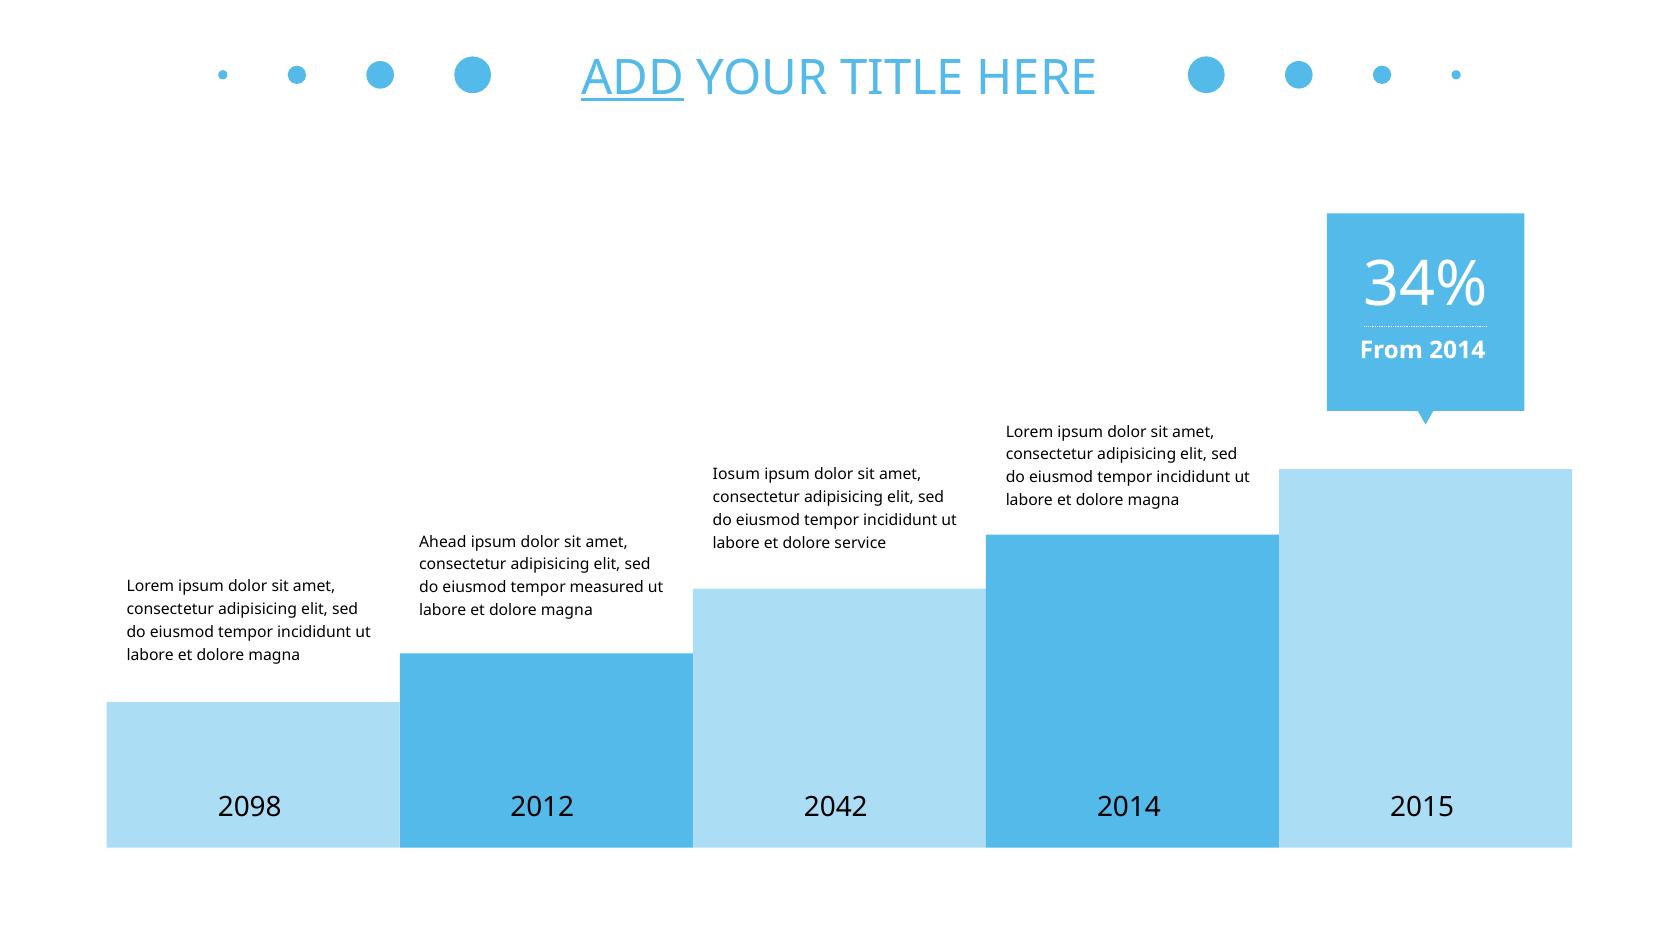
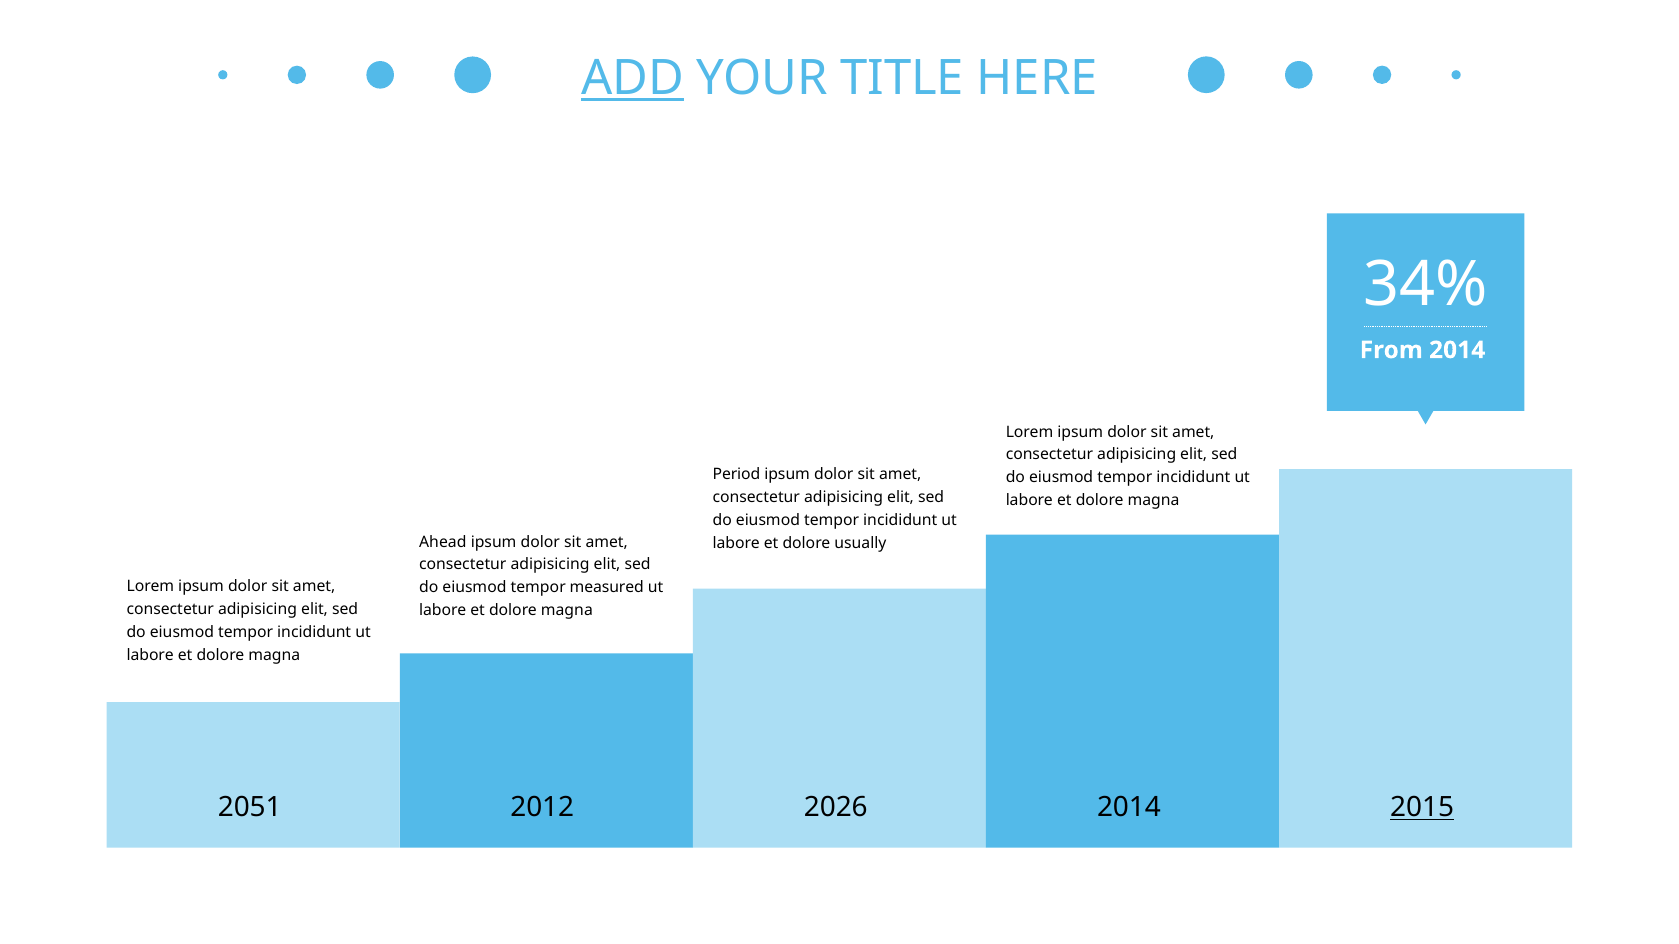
Iosum: Iosum -> Period
service: service -> usually
2098: 2098 -> 2051
2042: 2042 -> 2026
2015 underline: none -> present
